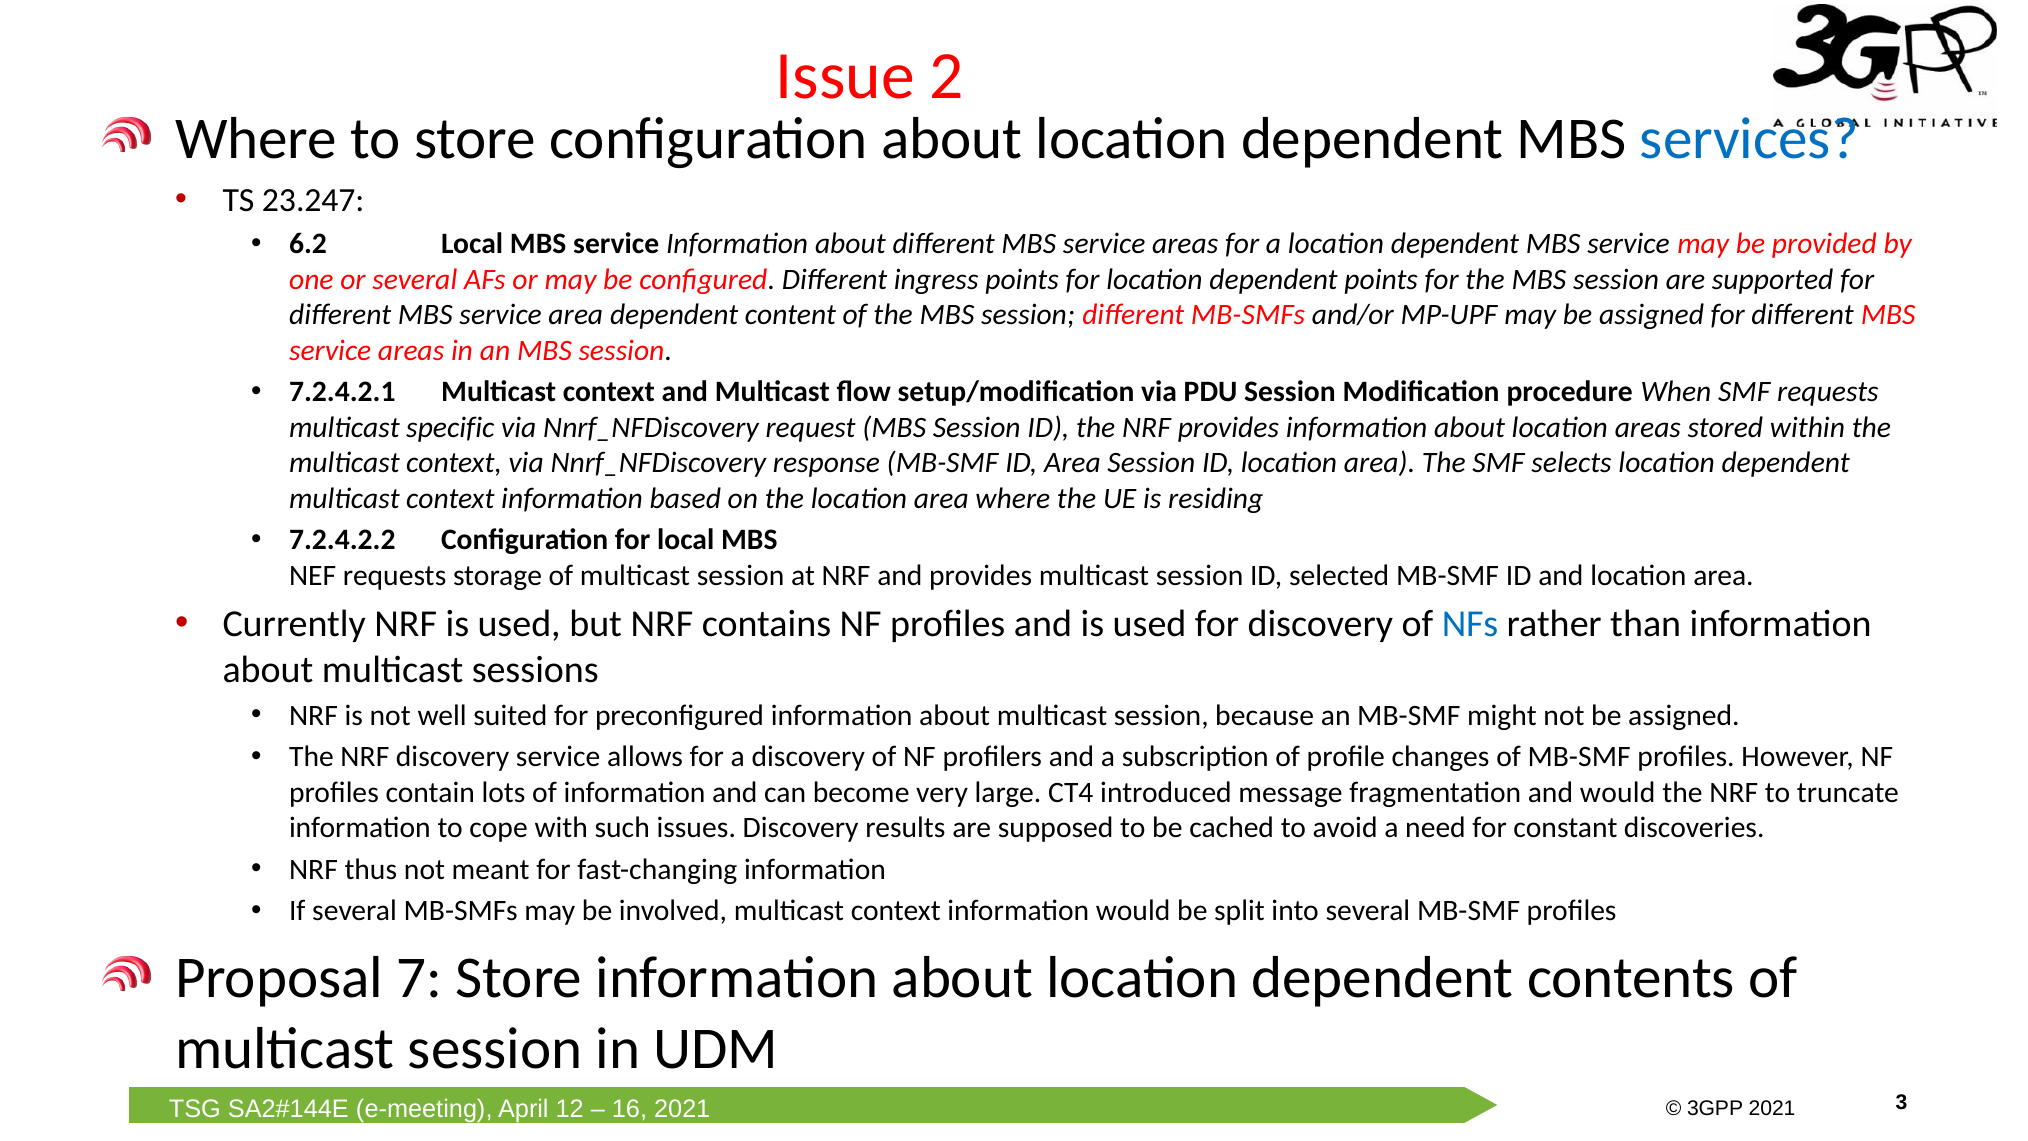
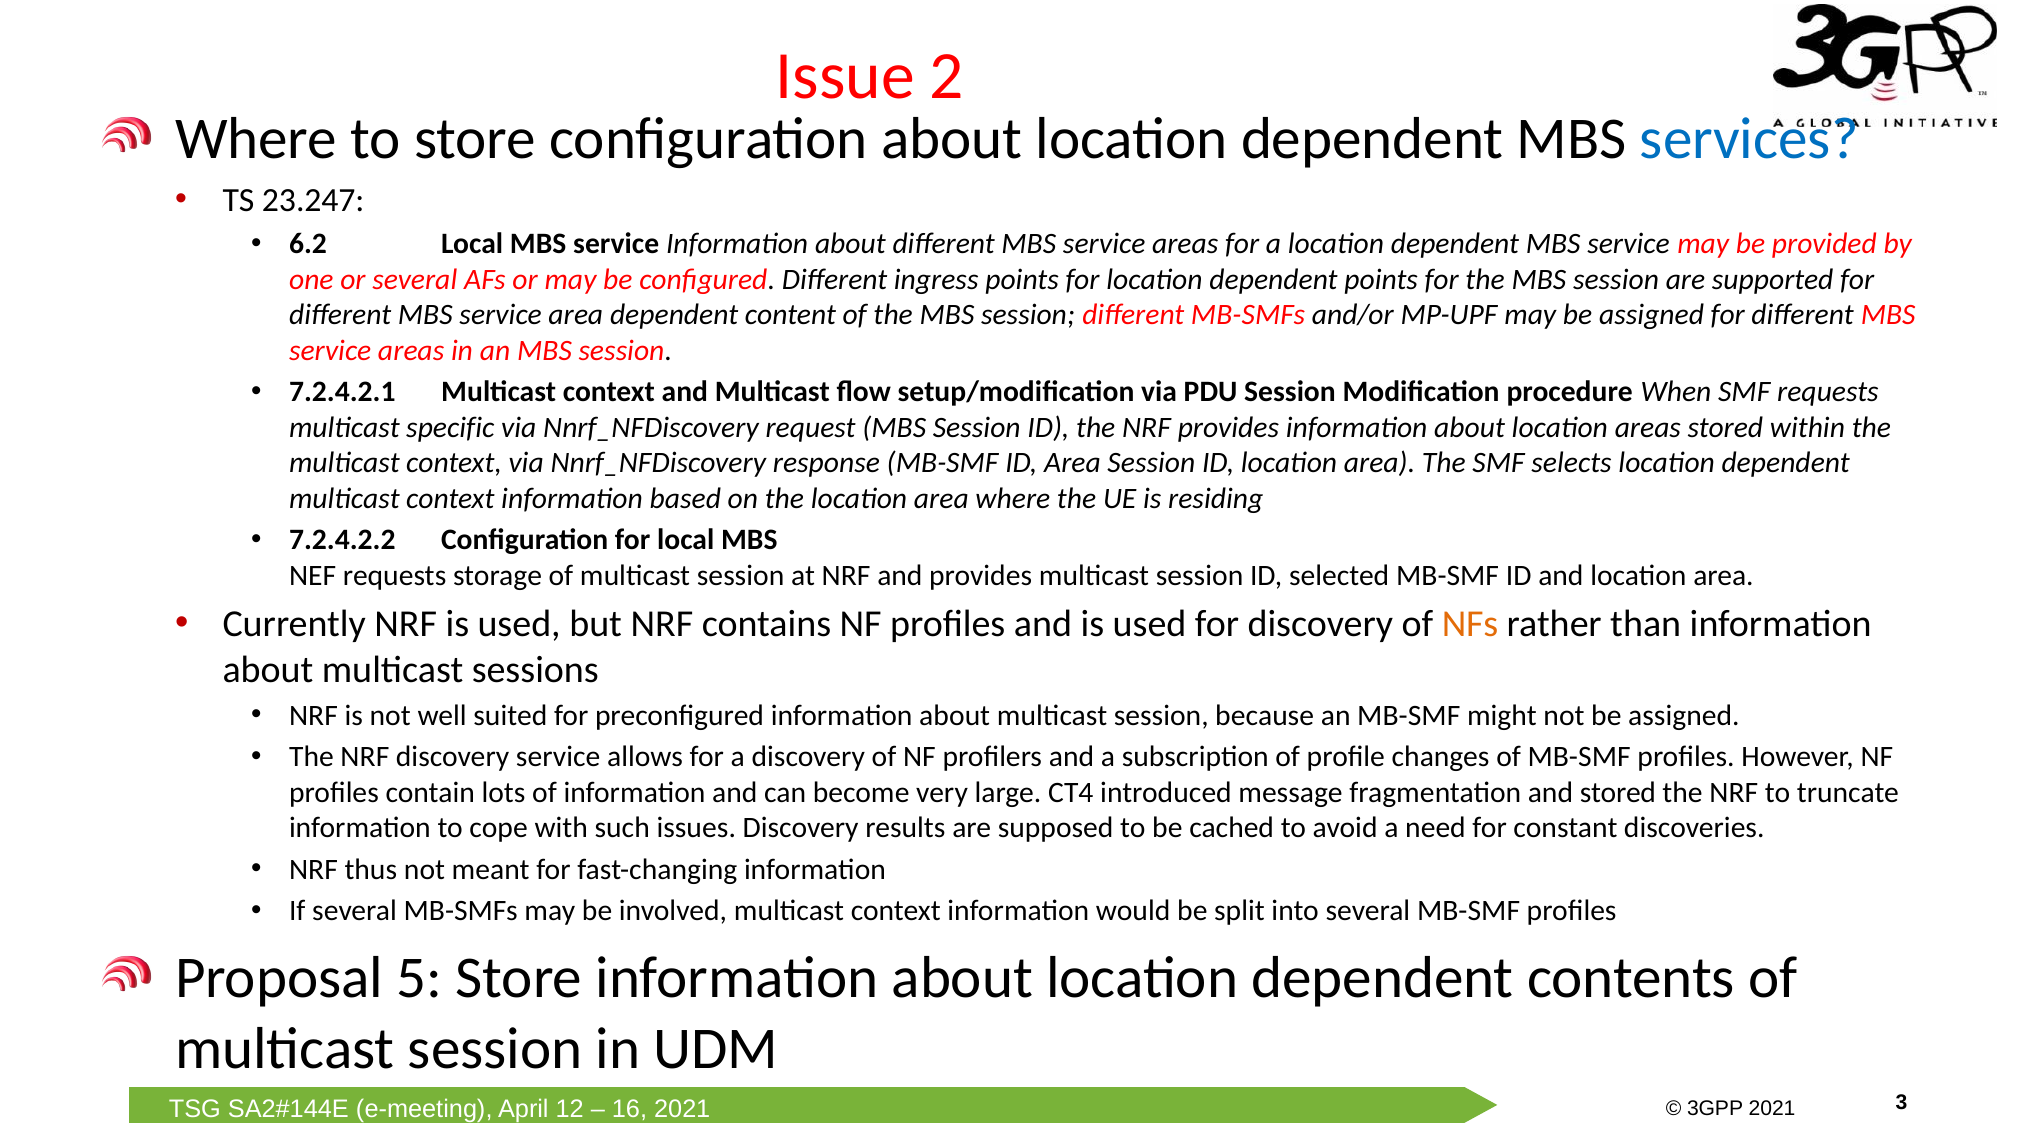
NFs colour: blue -> orange
and would: would -> stored
7: 7 -> 5
